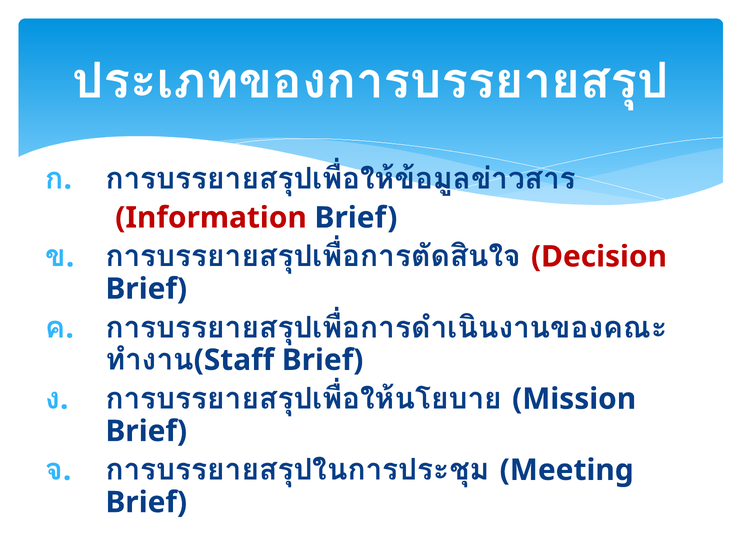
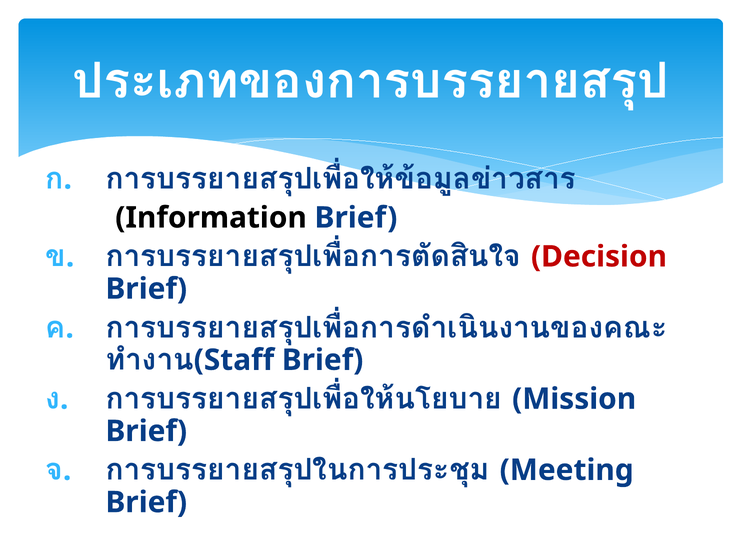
Information colour: red -> black
